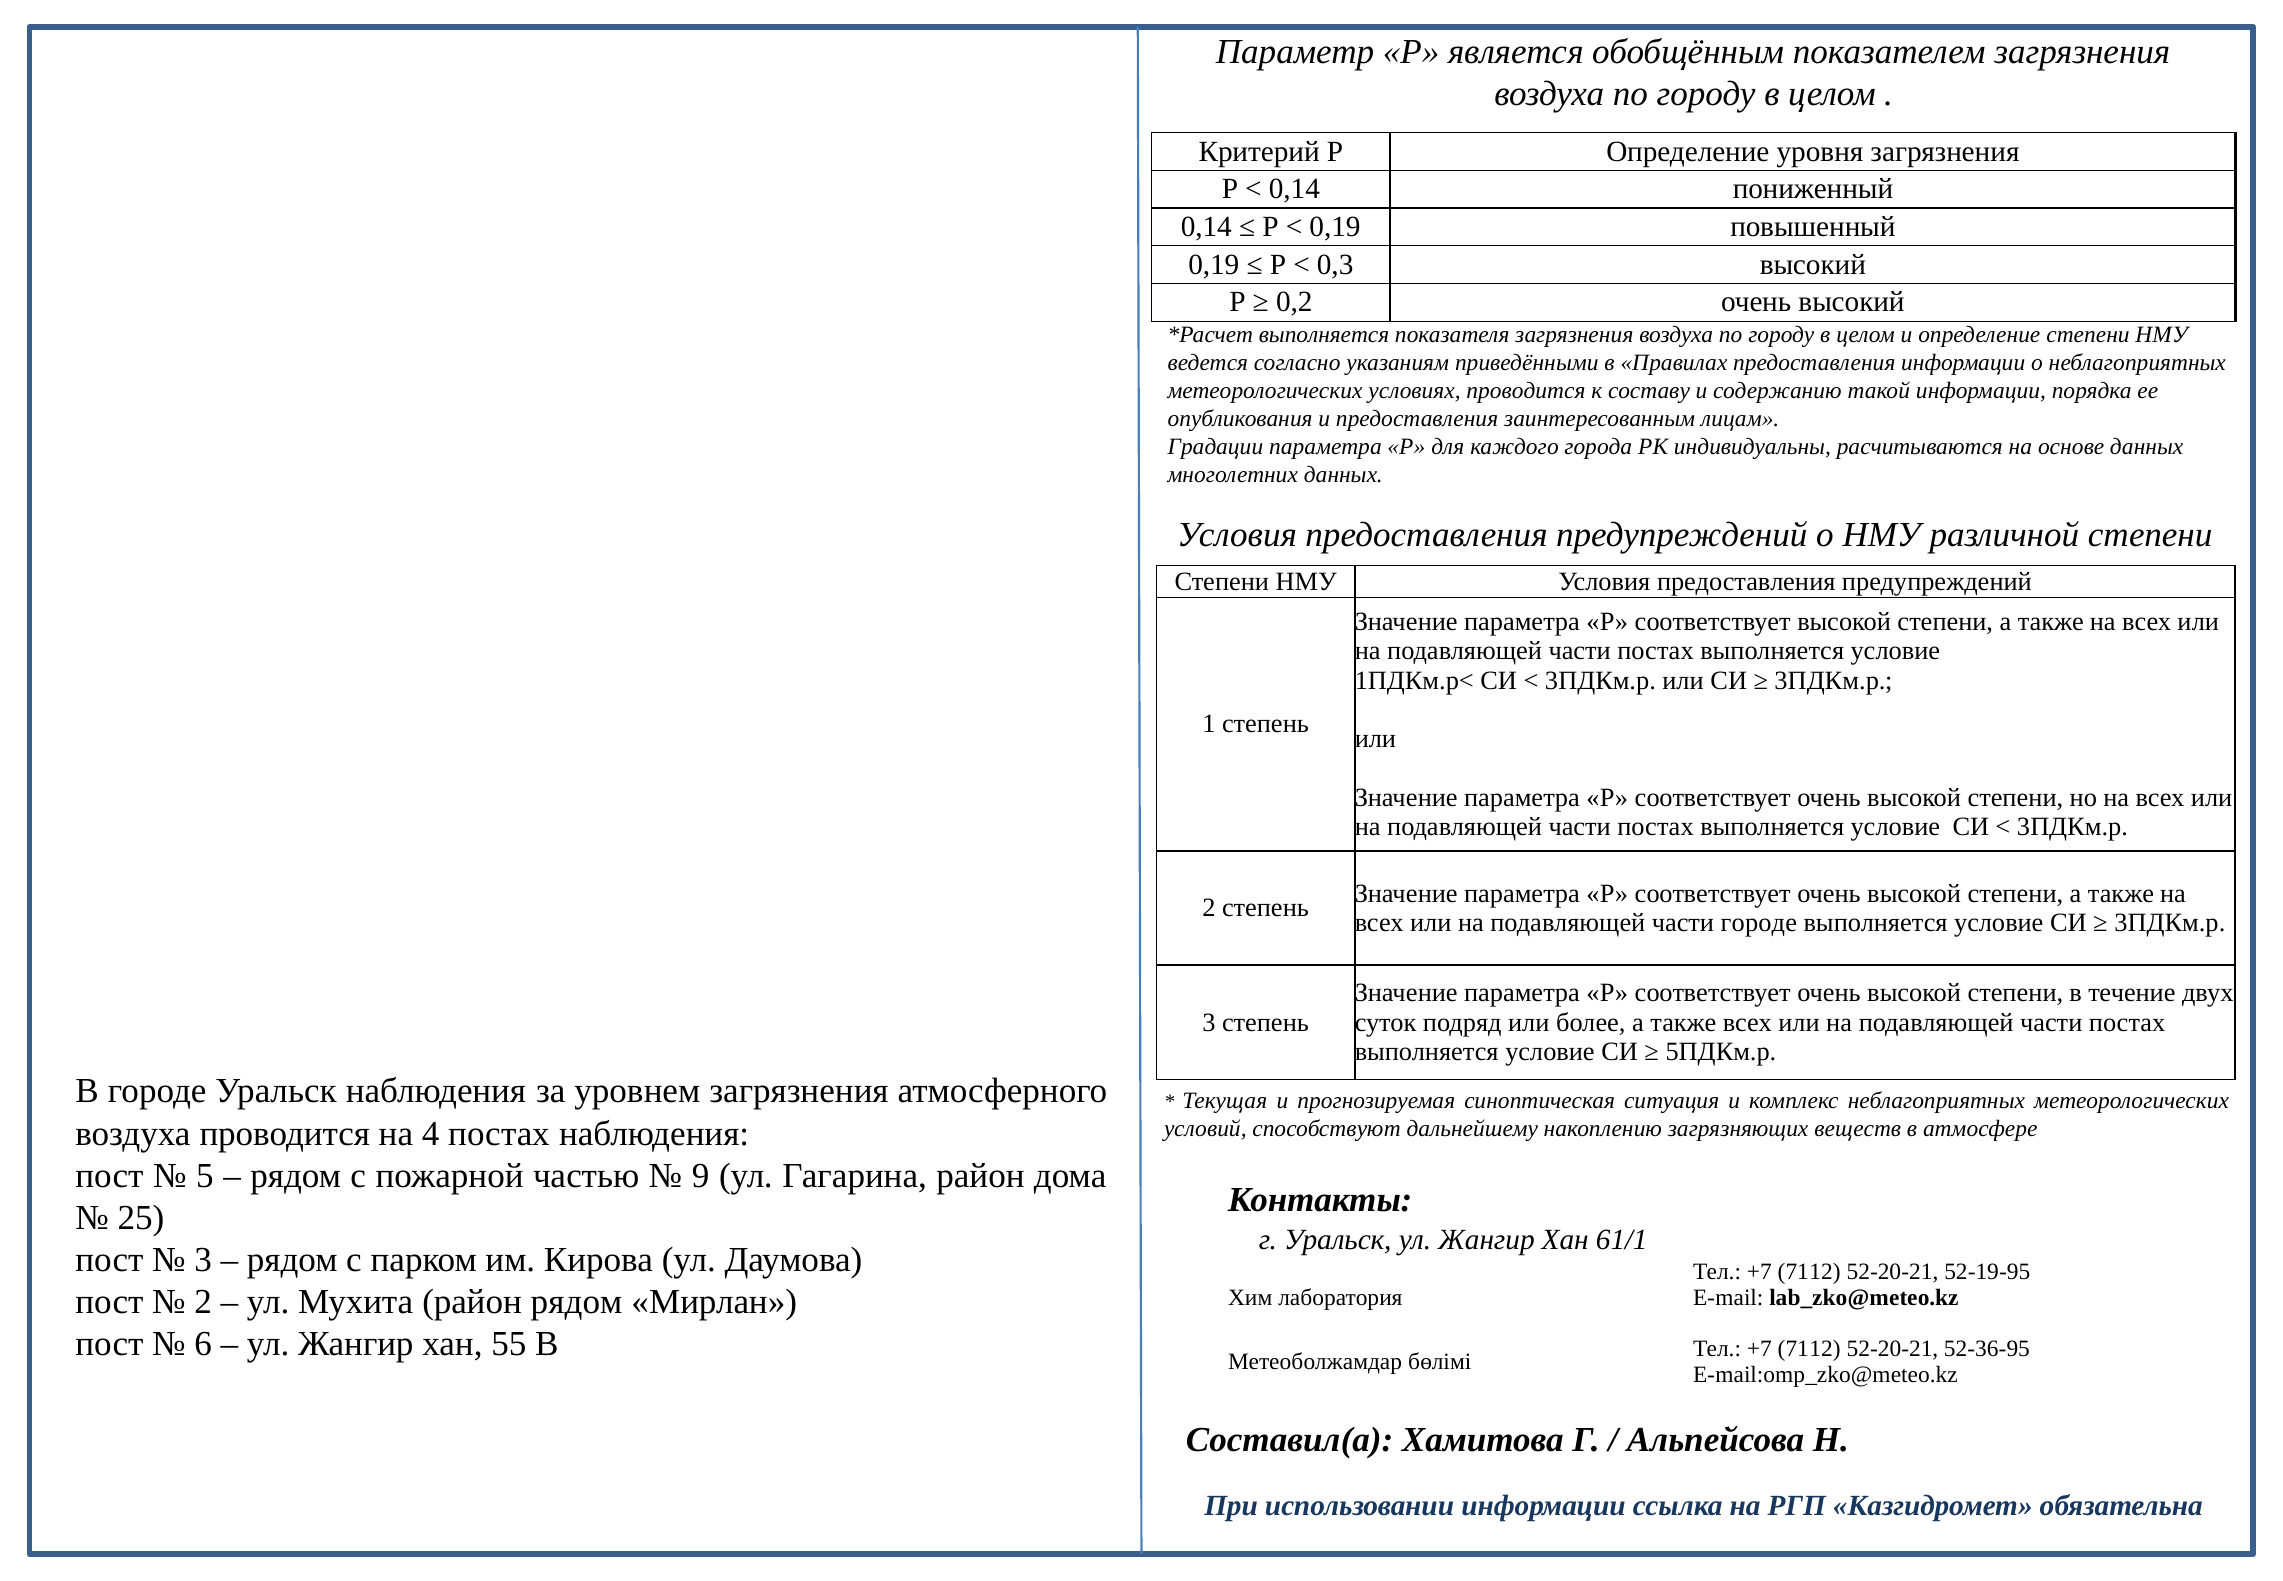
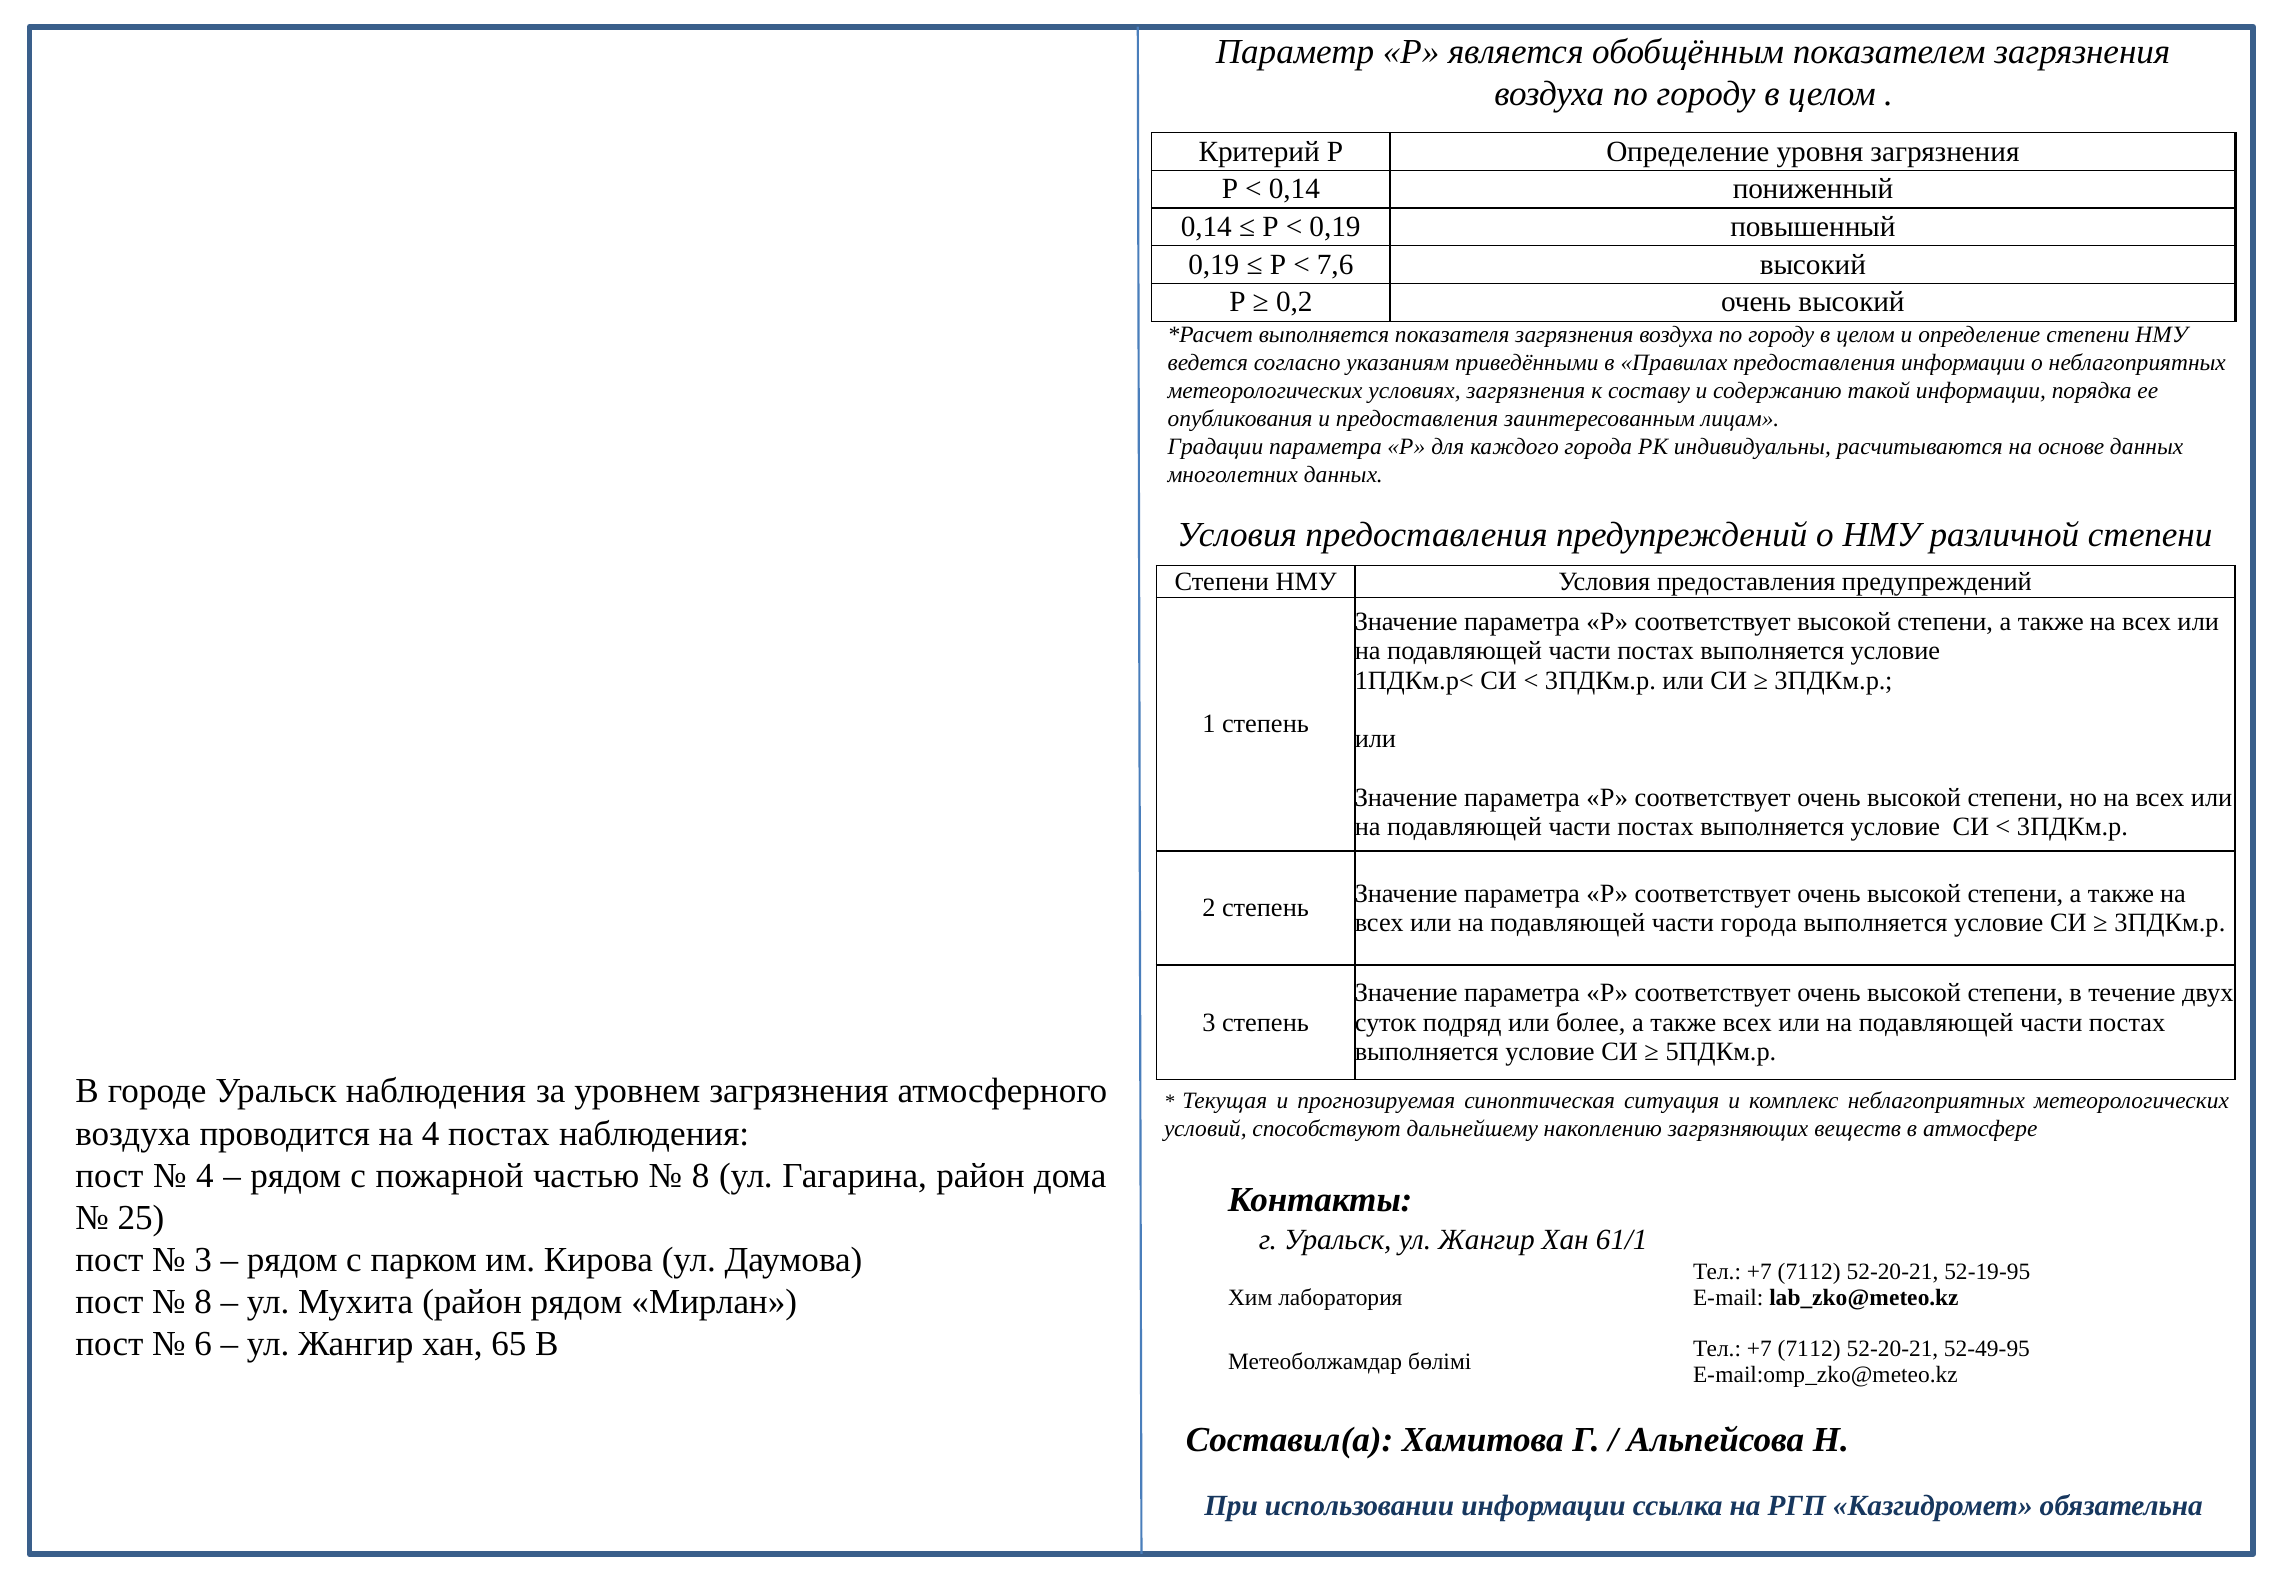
0,3: 0,3 -> 7,6
условиях проводится: проводится -> загрязнения
части городе: городе -> города
5 at (205, 1175): 5 -> 4
9 at (701, 1175): 9 -> 8
2 at (203, 1302): 2 -> 8
55: 55 -> 65
52-36-95: 52-36-95 -> 52-49-95
